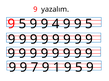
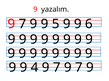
5 at (22, 24): 5 -> 7
4: 4 -> 5
9 9 5: 5 -> 6
7: 7 -> 4
1 at (57, 68): 1 -> 7
5 at (79, 68): 5 -> 7
